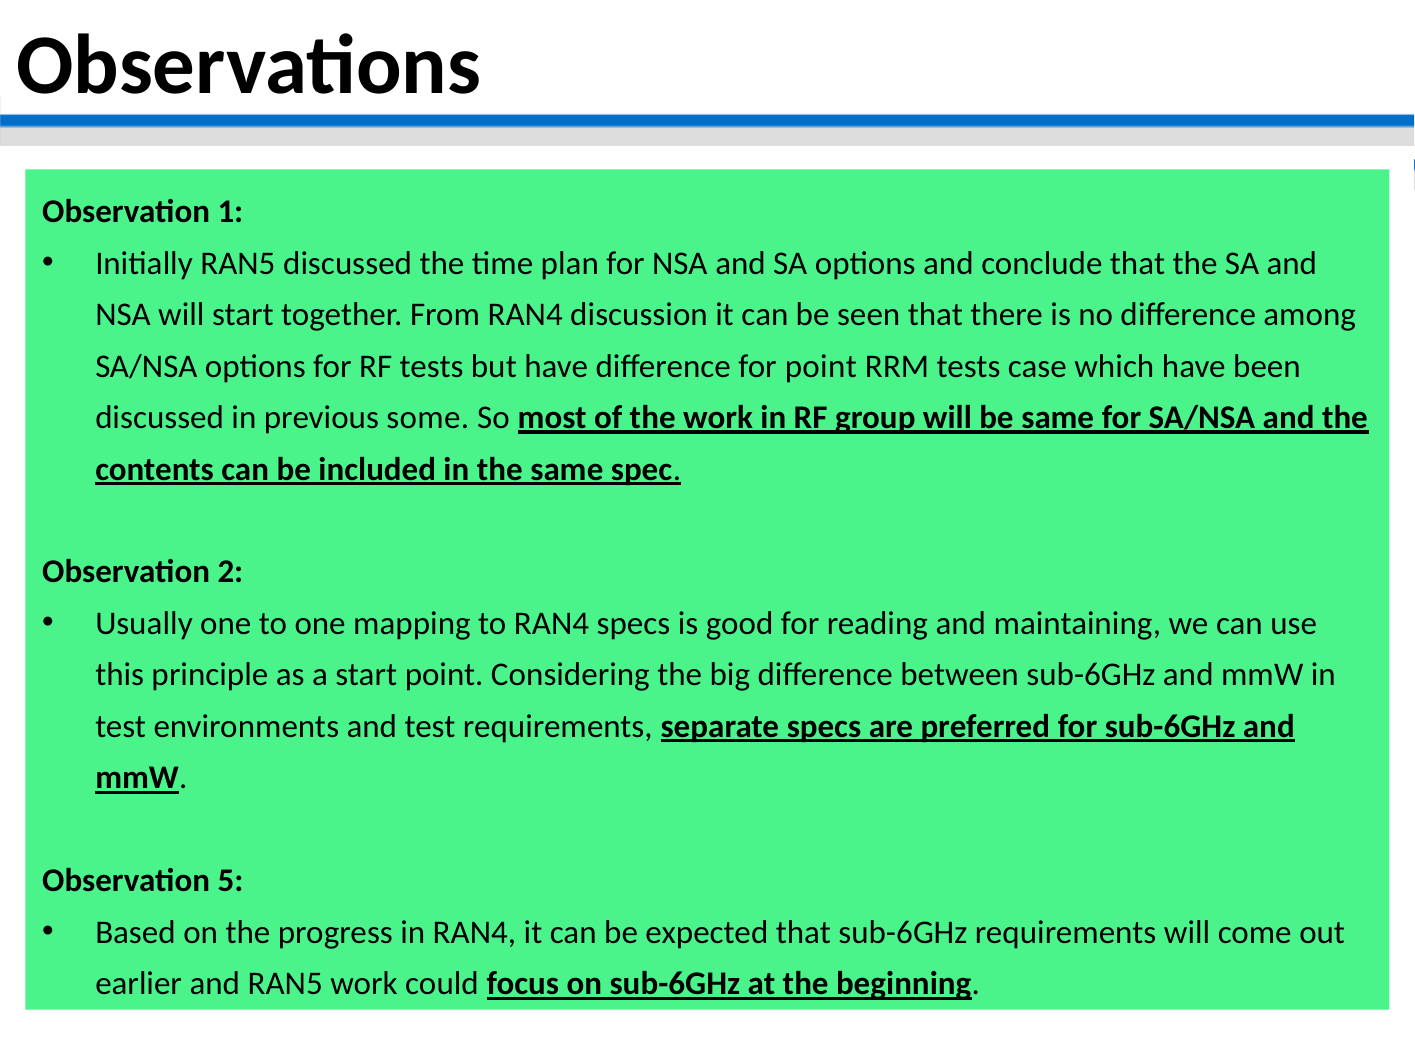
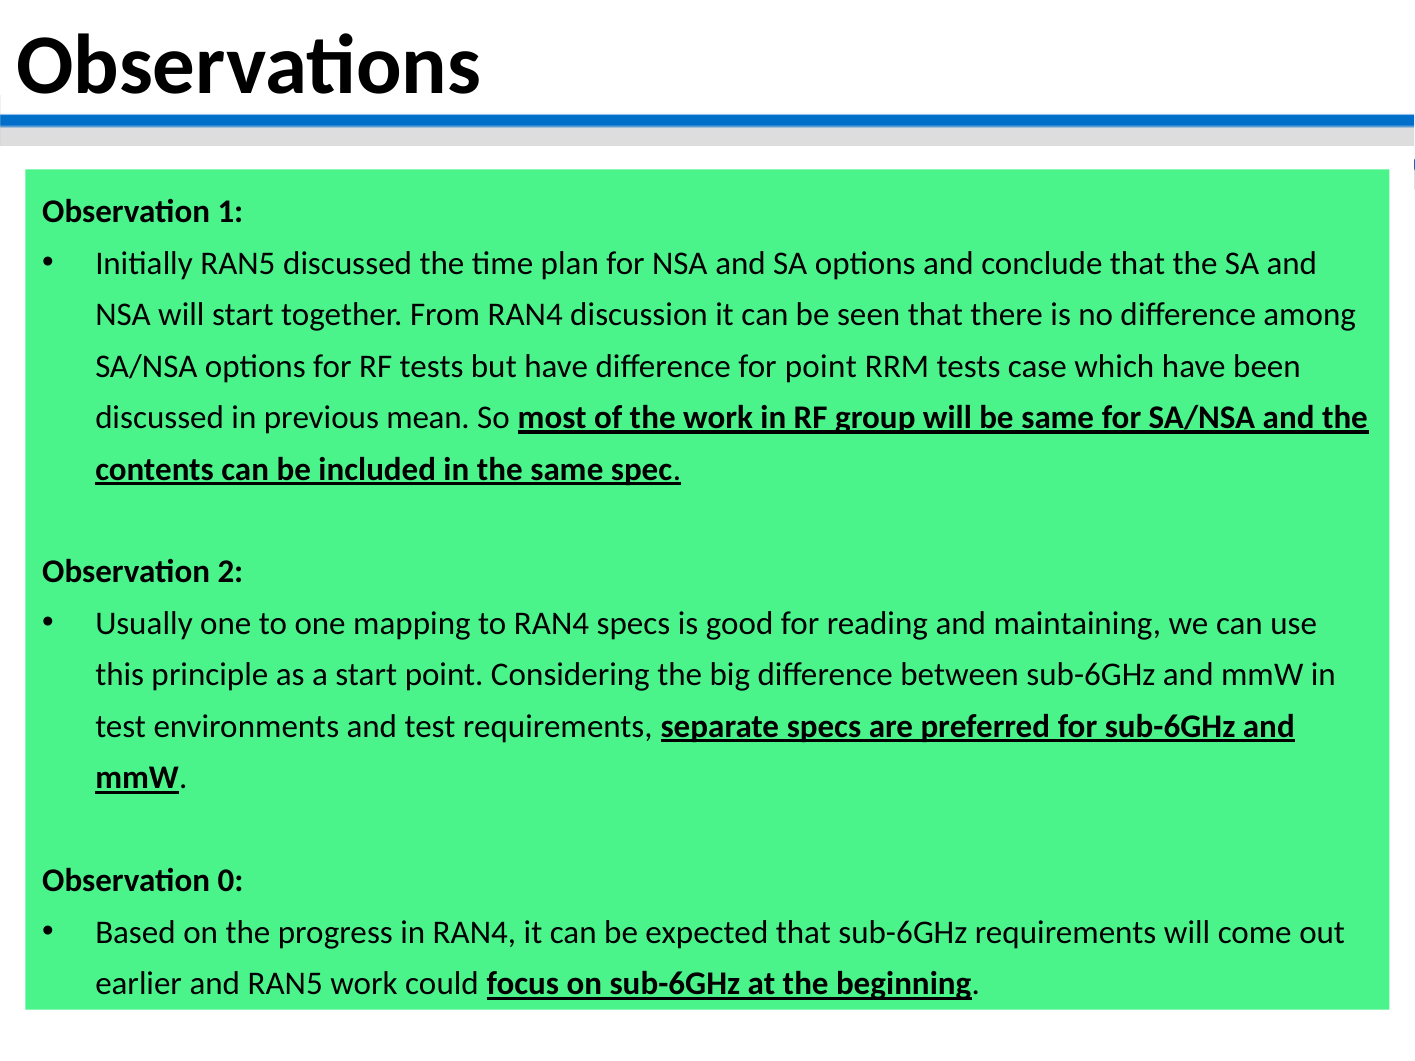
some: some -> mean
5: 5 -> 0
